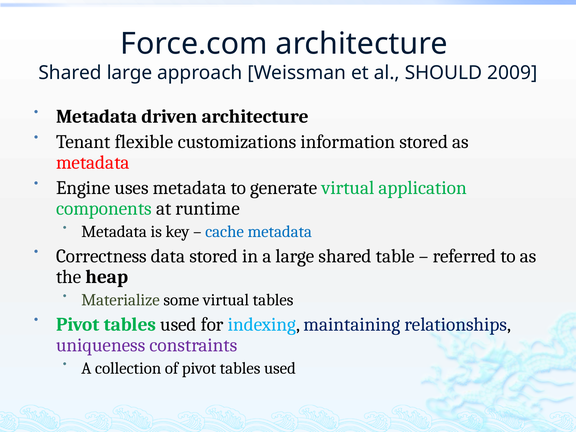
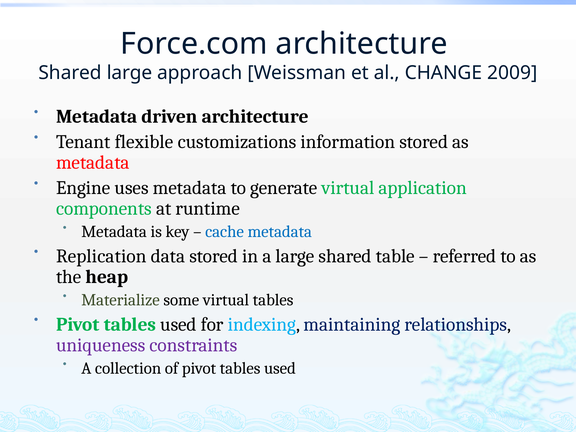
SHOULD: SHOULD -> CHANGE
Correctness: Correctness -> Replication
